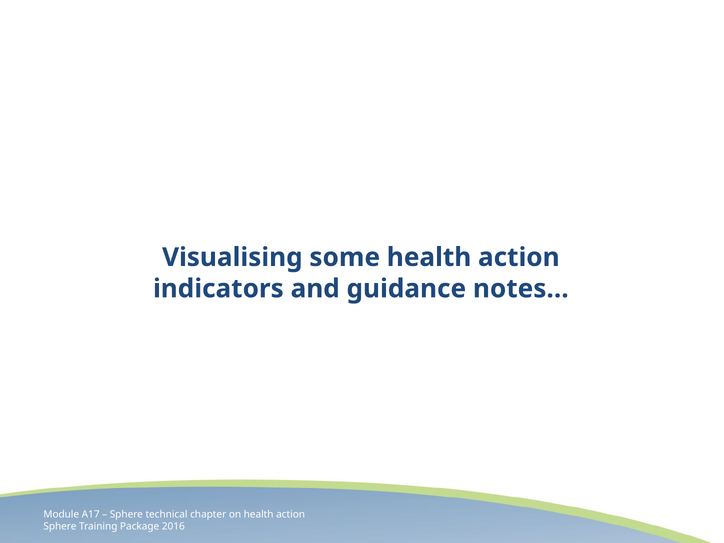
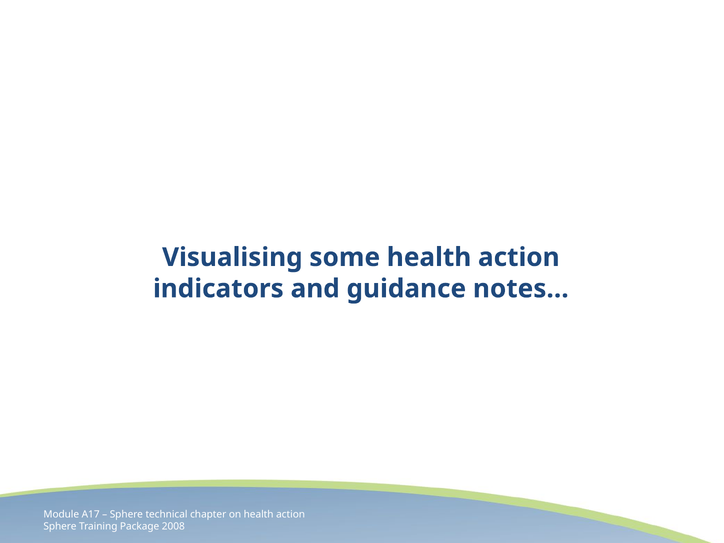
2016: 2016 -> 2008
